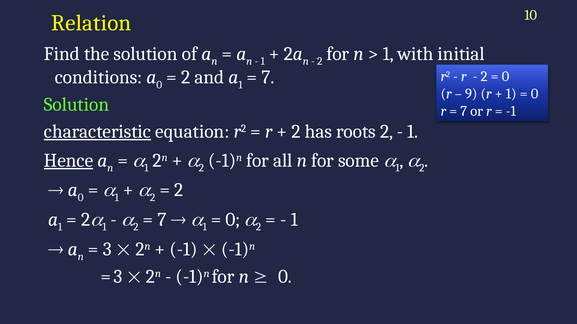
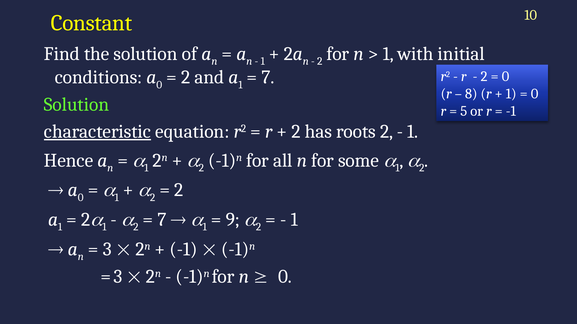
Relation: Relation -> Constant
9: 9 -> 8
7 at (464, 111): 7 -> 5
Hence underline: present -> none
0 at (233, 220): 0 -> 9
